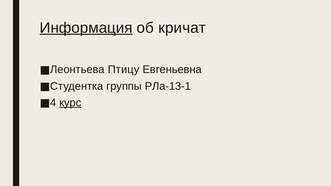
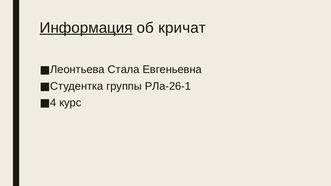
Птицу: Птицу -> Стала
РЛа-13-1: РЛа-13-1 -> РЛа-26-1
курс underline: present -> none
